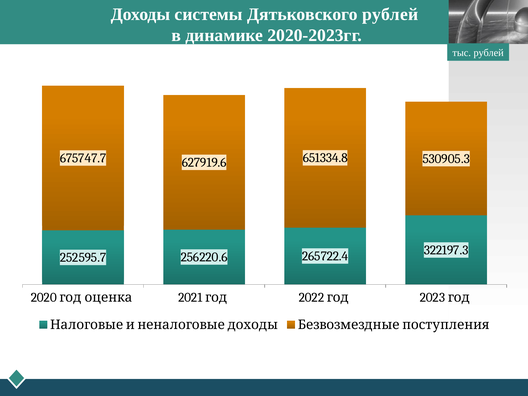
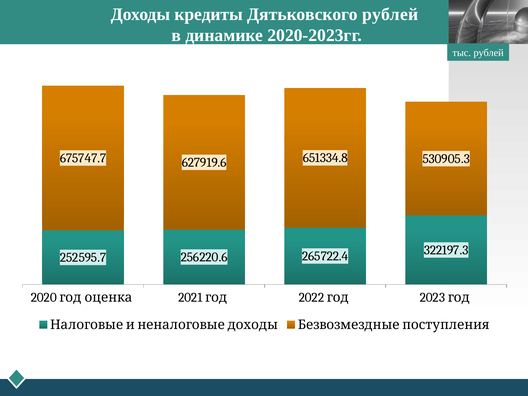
системы: системы -> кредиты
